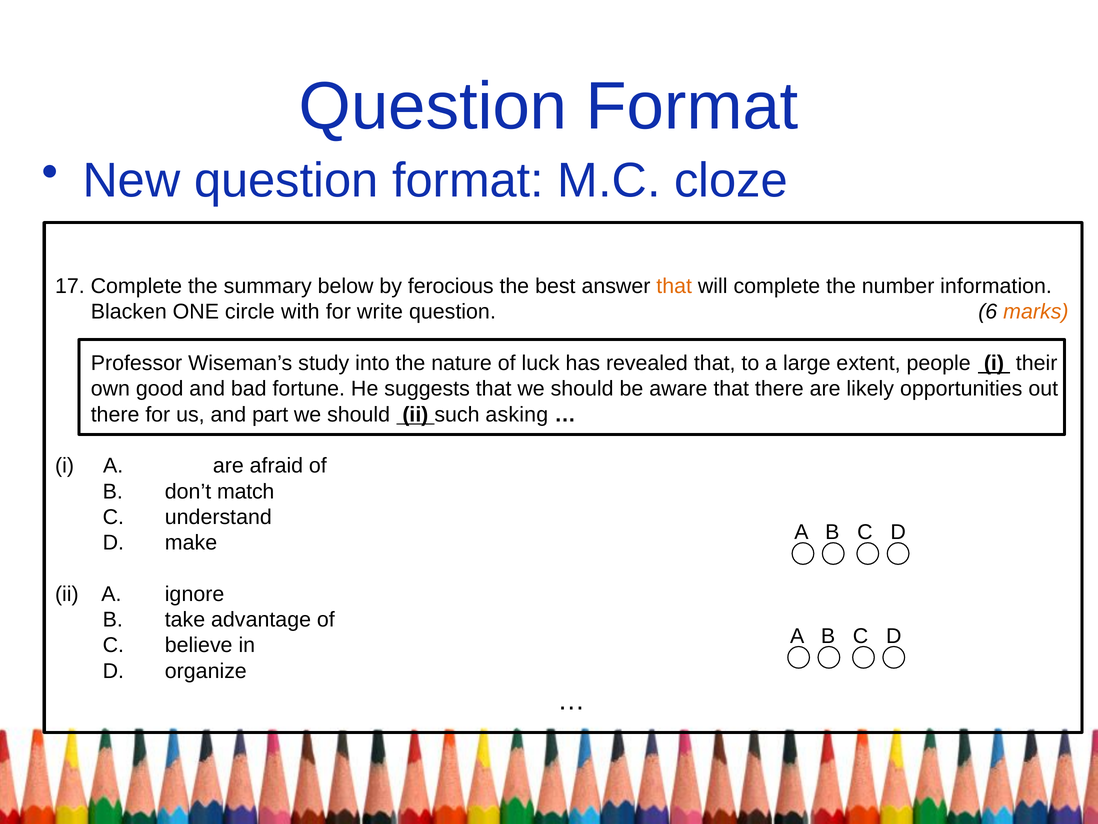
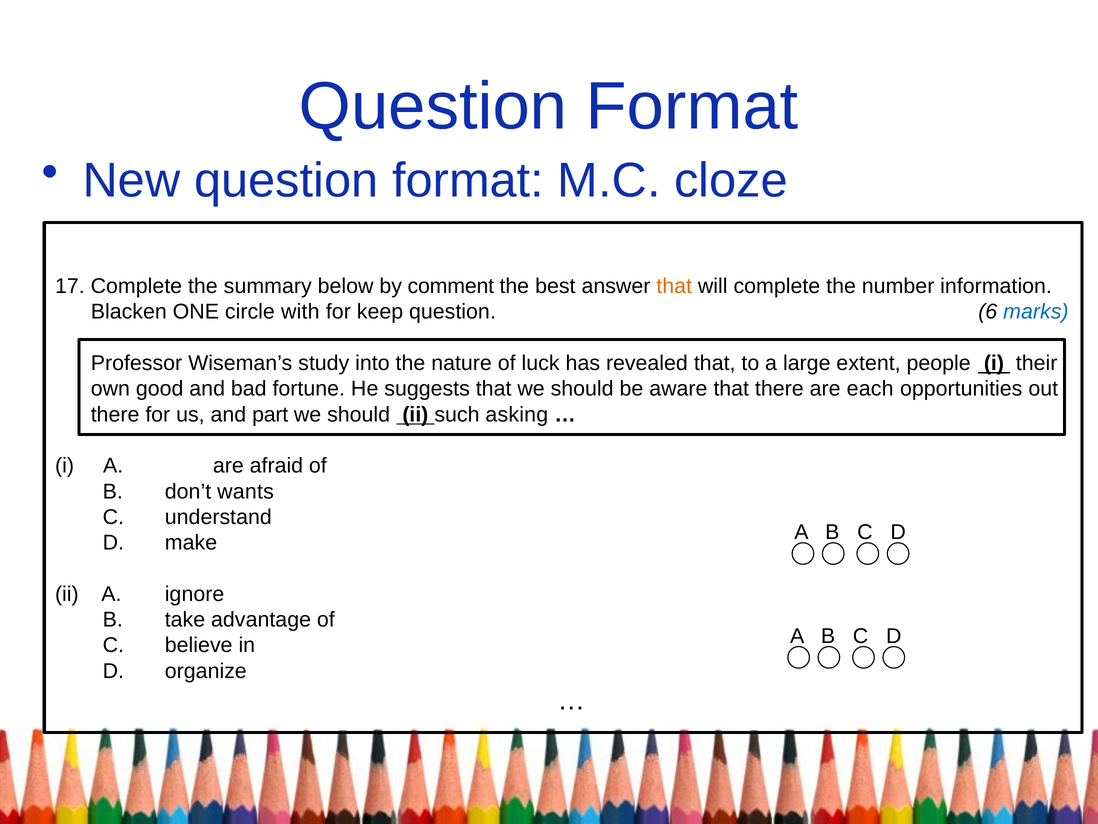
ferocious: ferocious -> comment
write: write -> keep
marks colour: orange -> blue
likely: likely -> each
match: match -> wants
